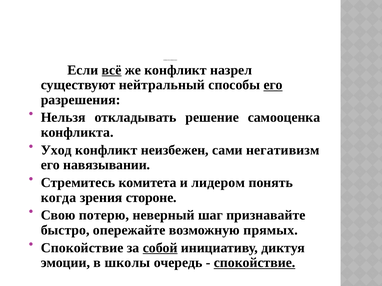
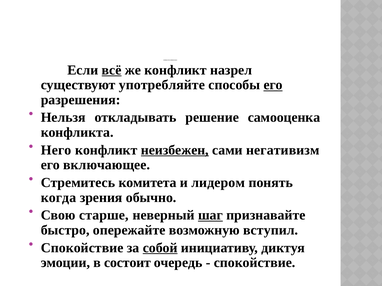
нейтральный: нейтральный -> употребляйте
Уход: Уход -> Него
неизбежен underline: none -> present
навязывании: навязывании -> включающее
стороне: стороне -> обычно
потерю: потерю -> старше
шаг underline: none -> present
прямых: прямых -> вступил
школы: школы -> состоит
спокойствие at (255, 263) underline: present -> none
